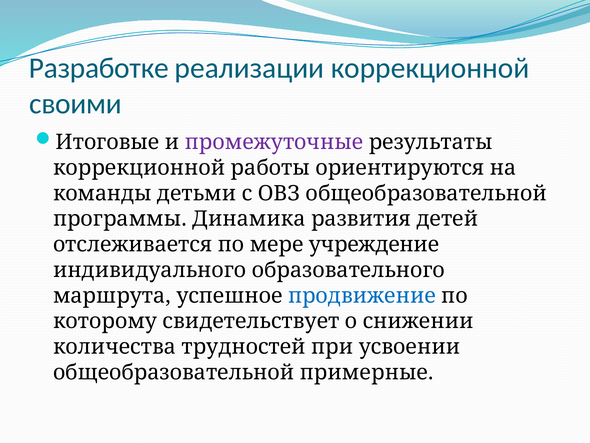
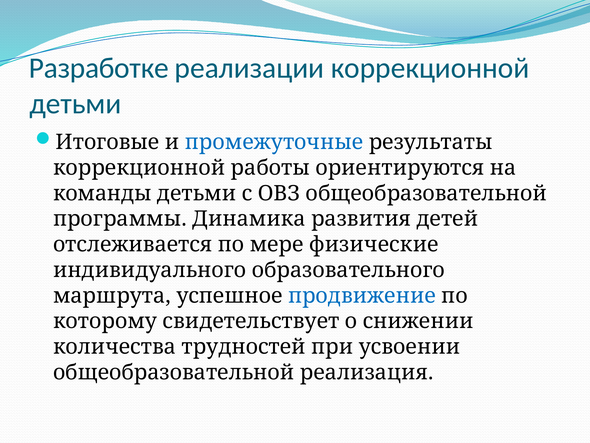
своими at (76, 104): своими -> детьми
промежуточные colour: purple -> blue
учреждение: учреждение -> физические
примерные: примерные -> реализация
